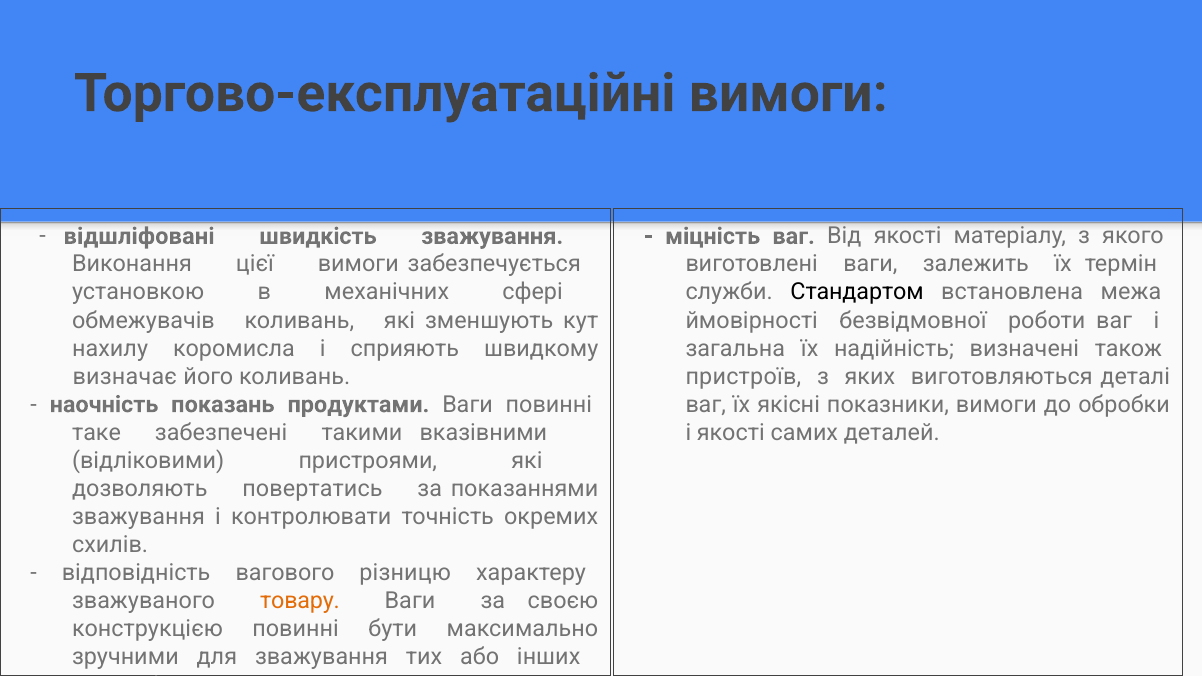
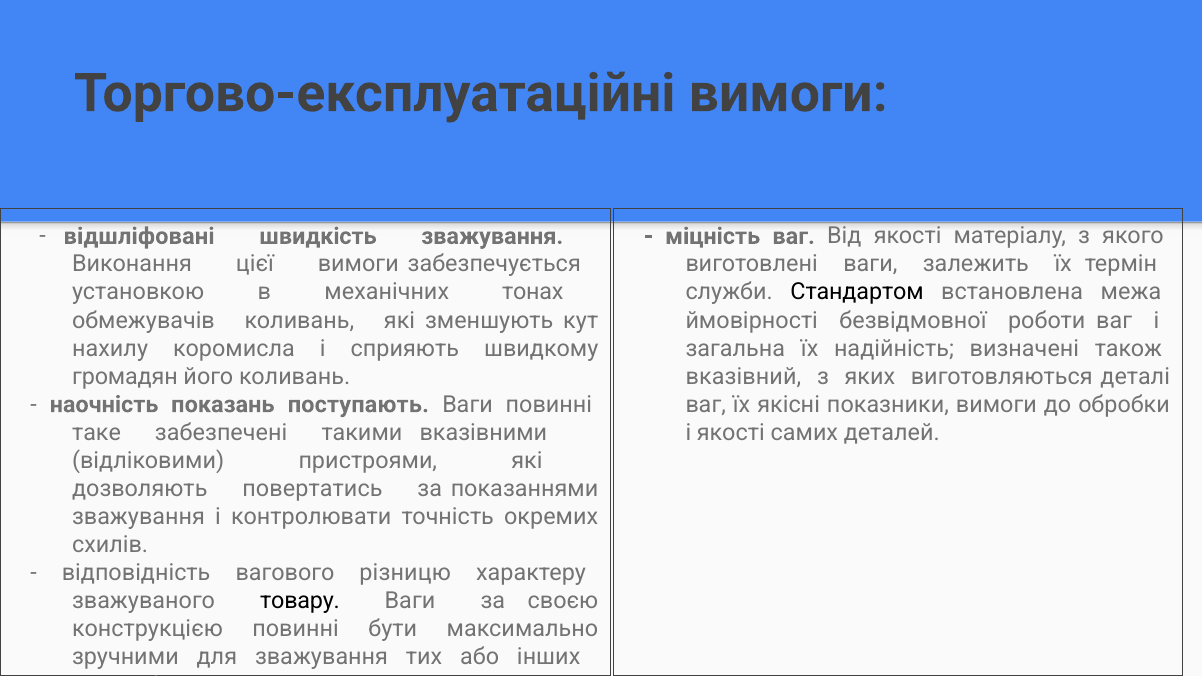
сфері: сфері -> тонах
визначає: визначає -> громадян
пристроїв: пристроїв -> вказівний
продуктами: продуктами -> поступають
товару colour: orange -> black
